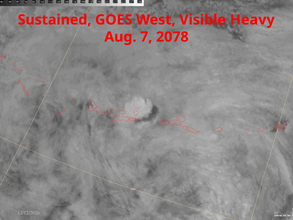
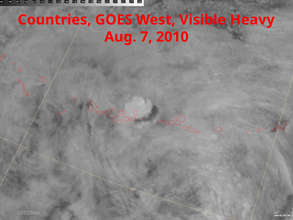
Sustained: Sustained -> Countries
2078: 2078 -> 2010
